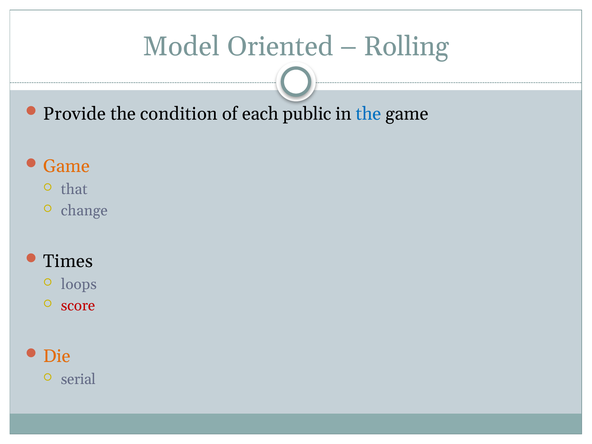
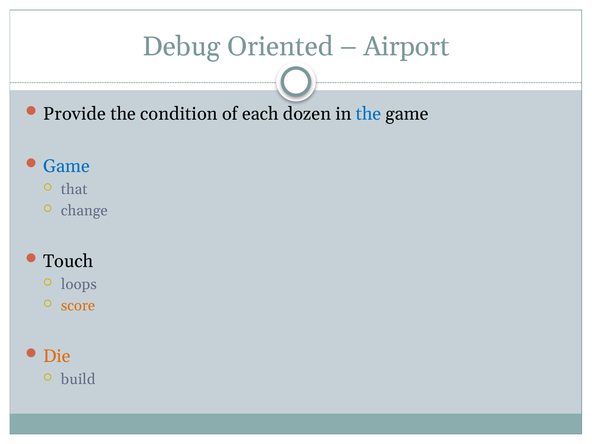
Model: Model -> Debug
Rolling: Rolling -> Airport
public: public -> dozen
Game at (67, 166) colour: orange -> blue
Times: Times -> Touch
score colour: red -> orange
serial: serial -> build
